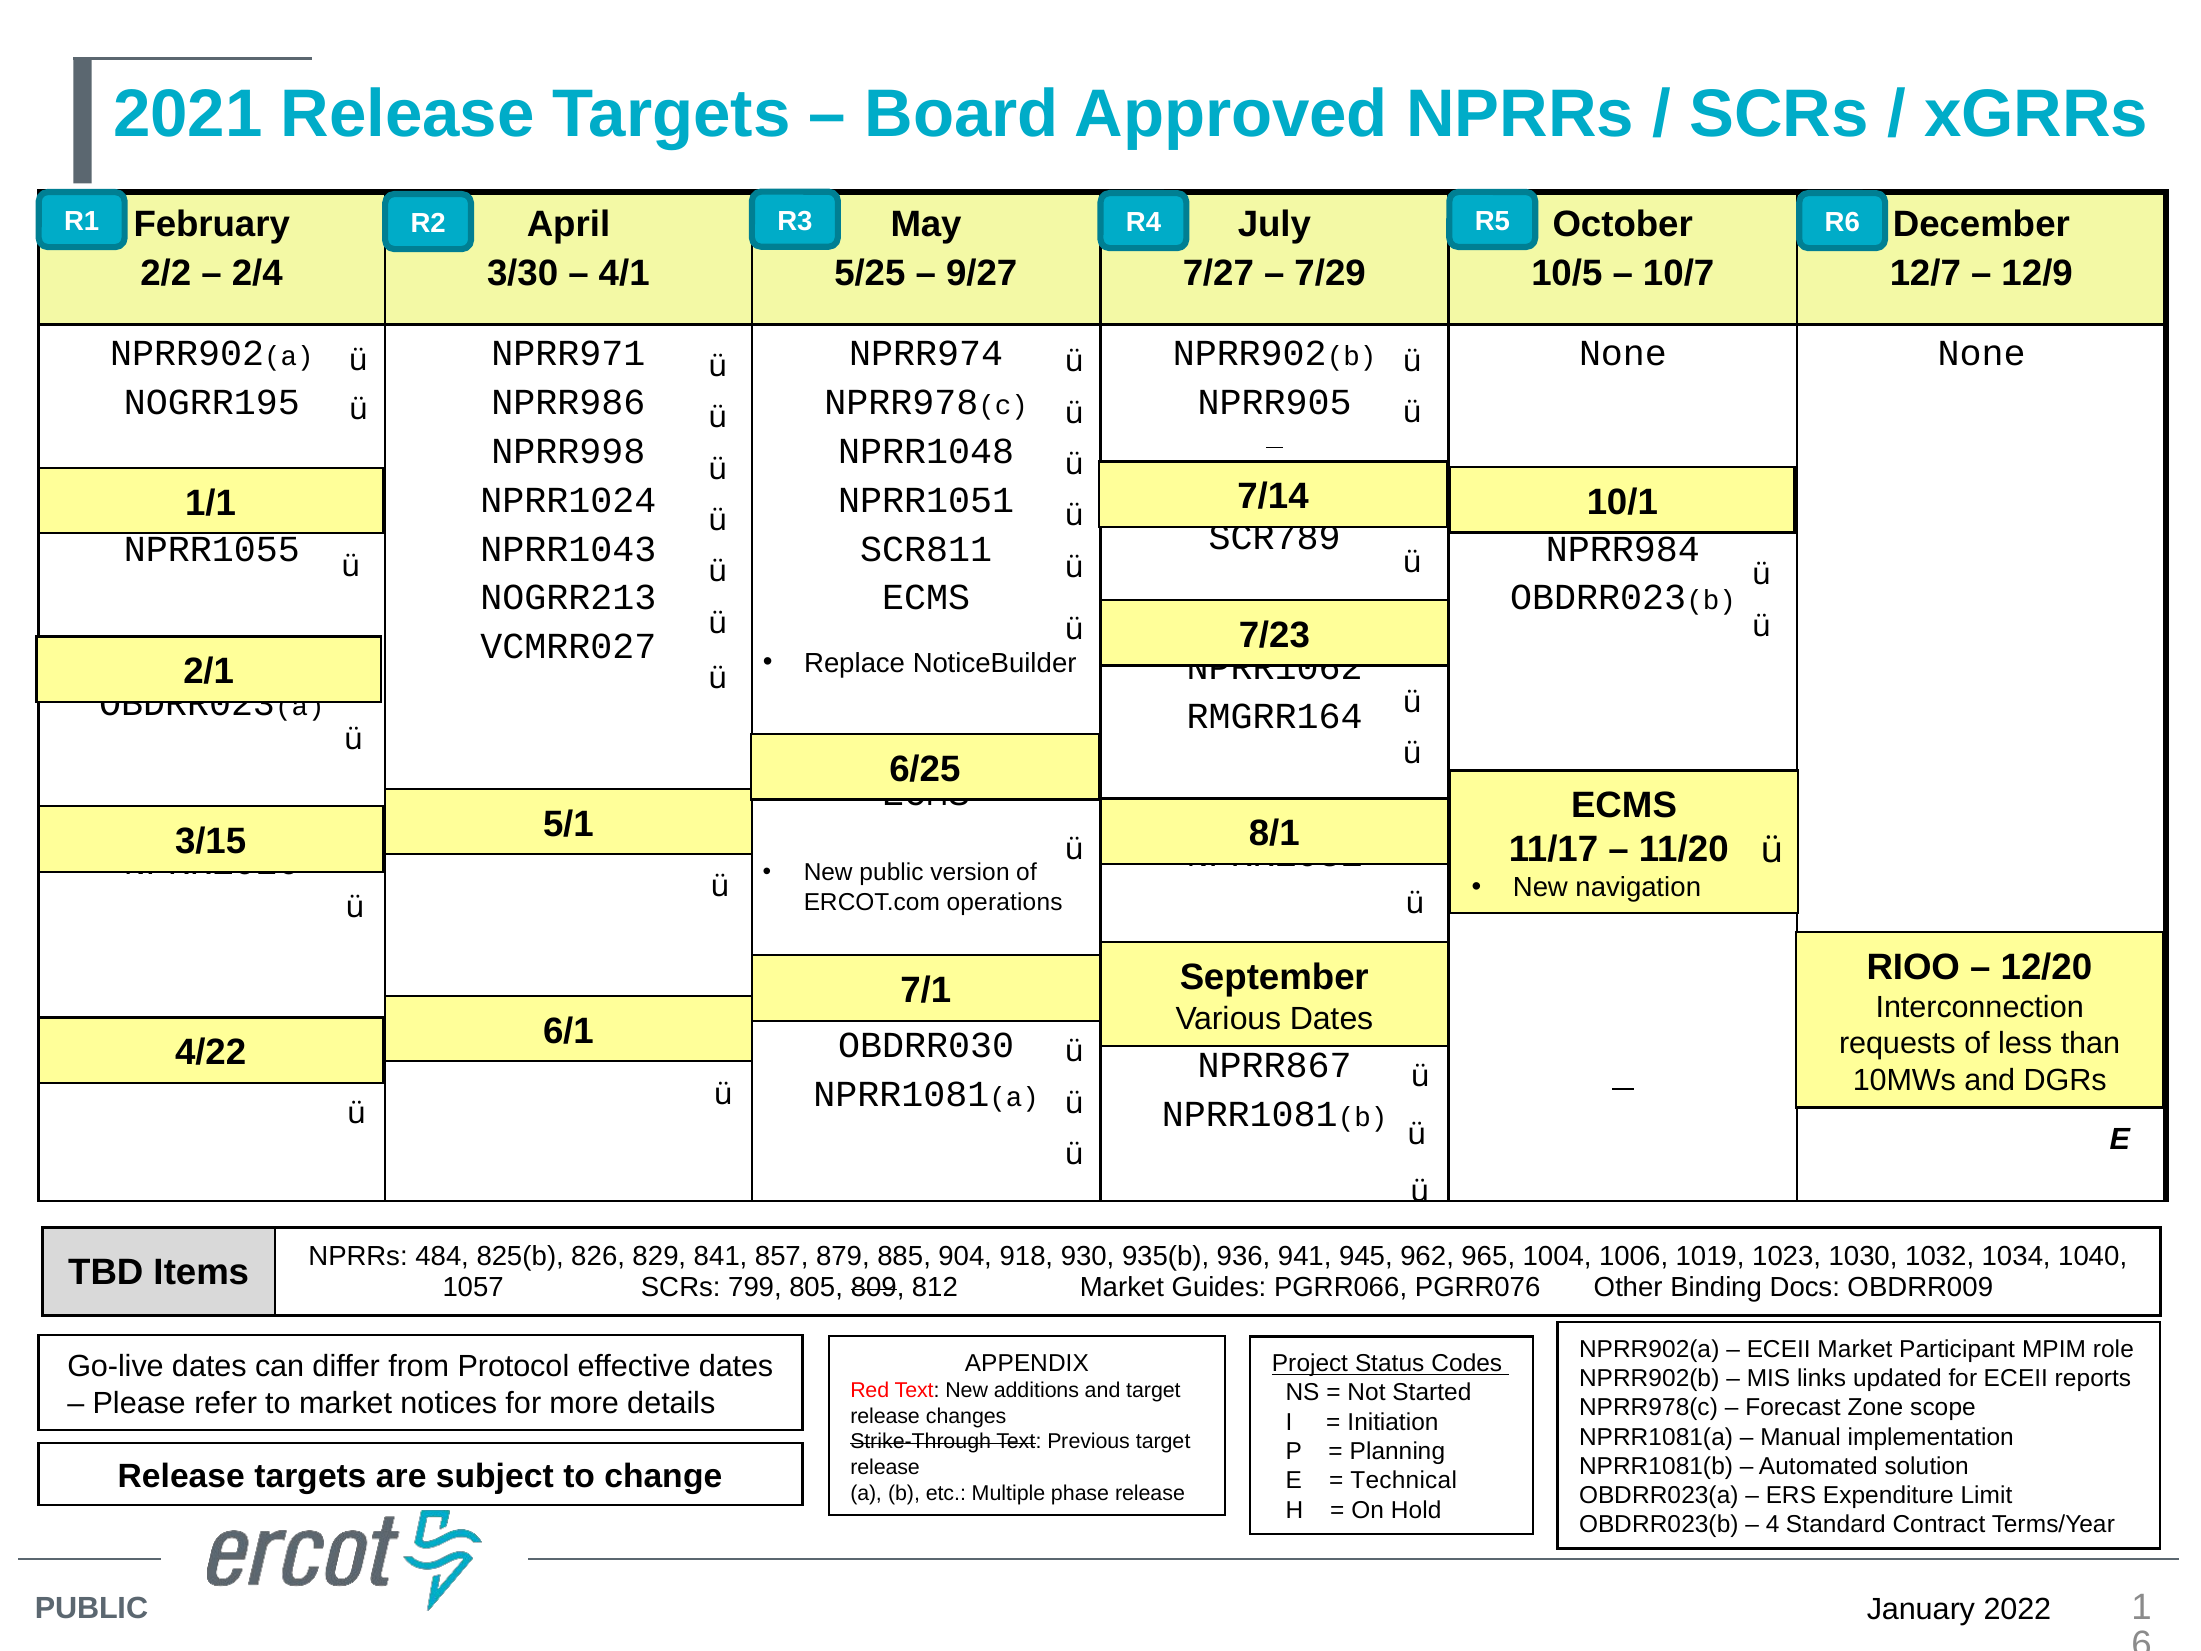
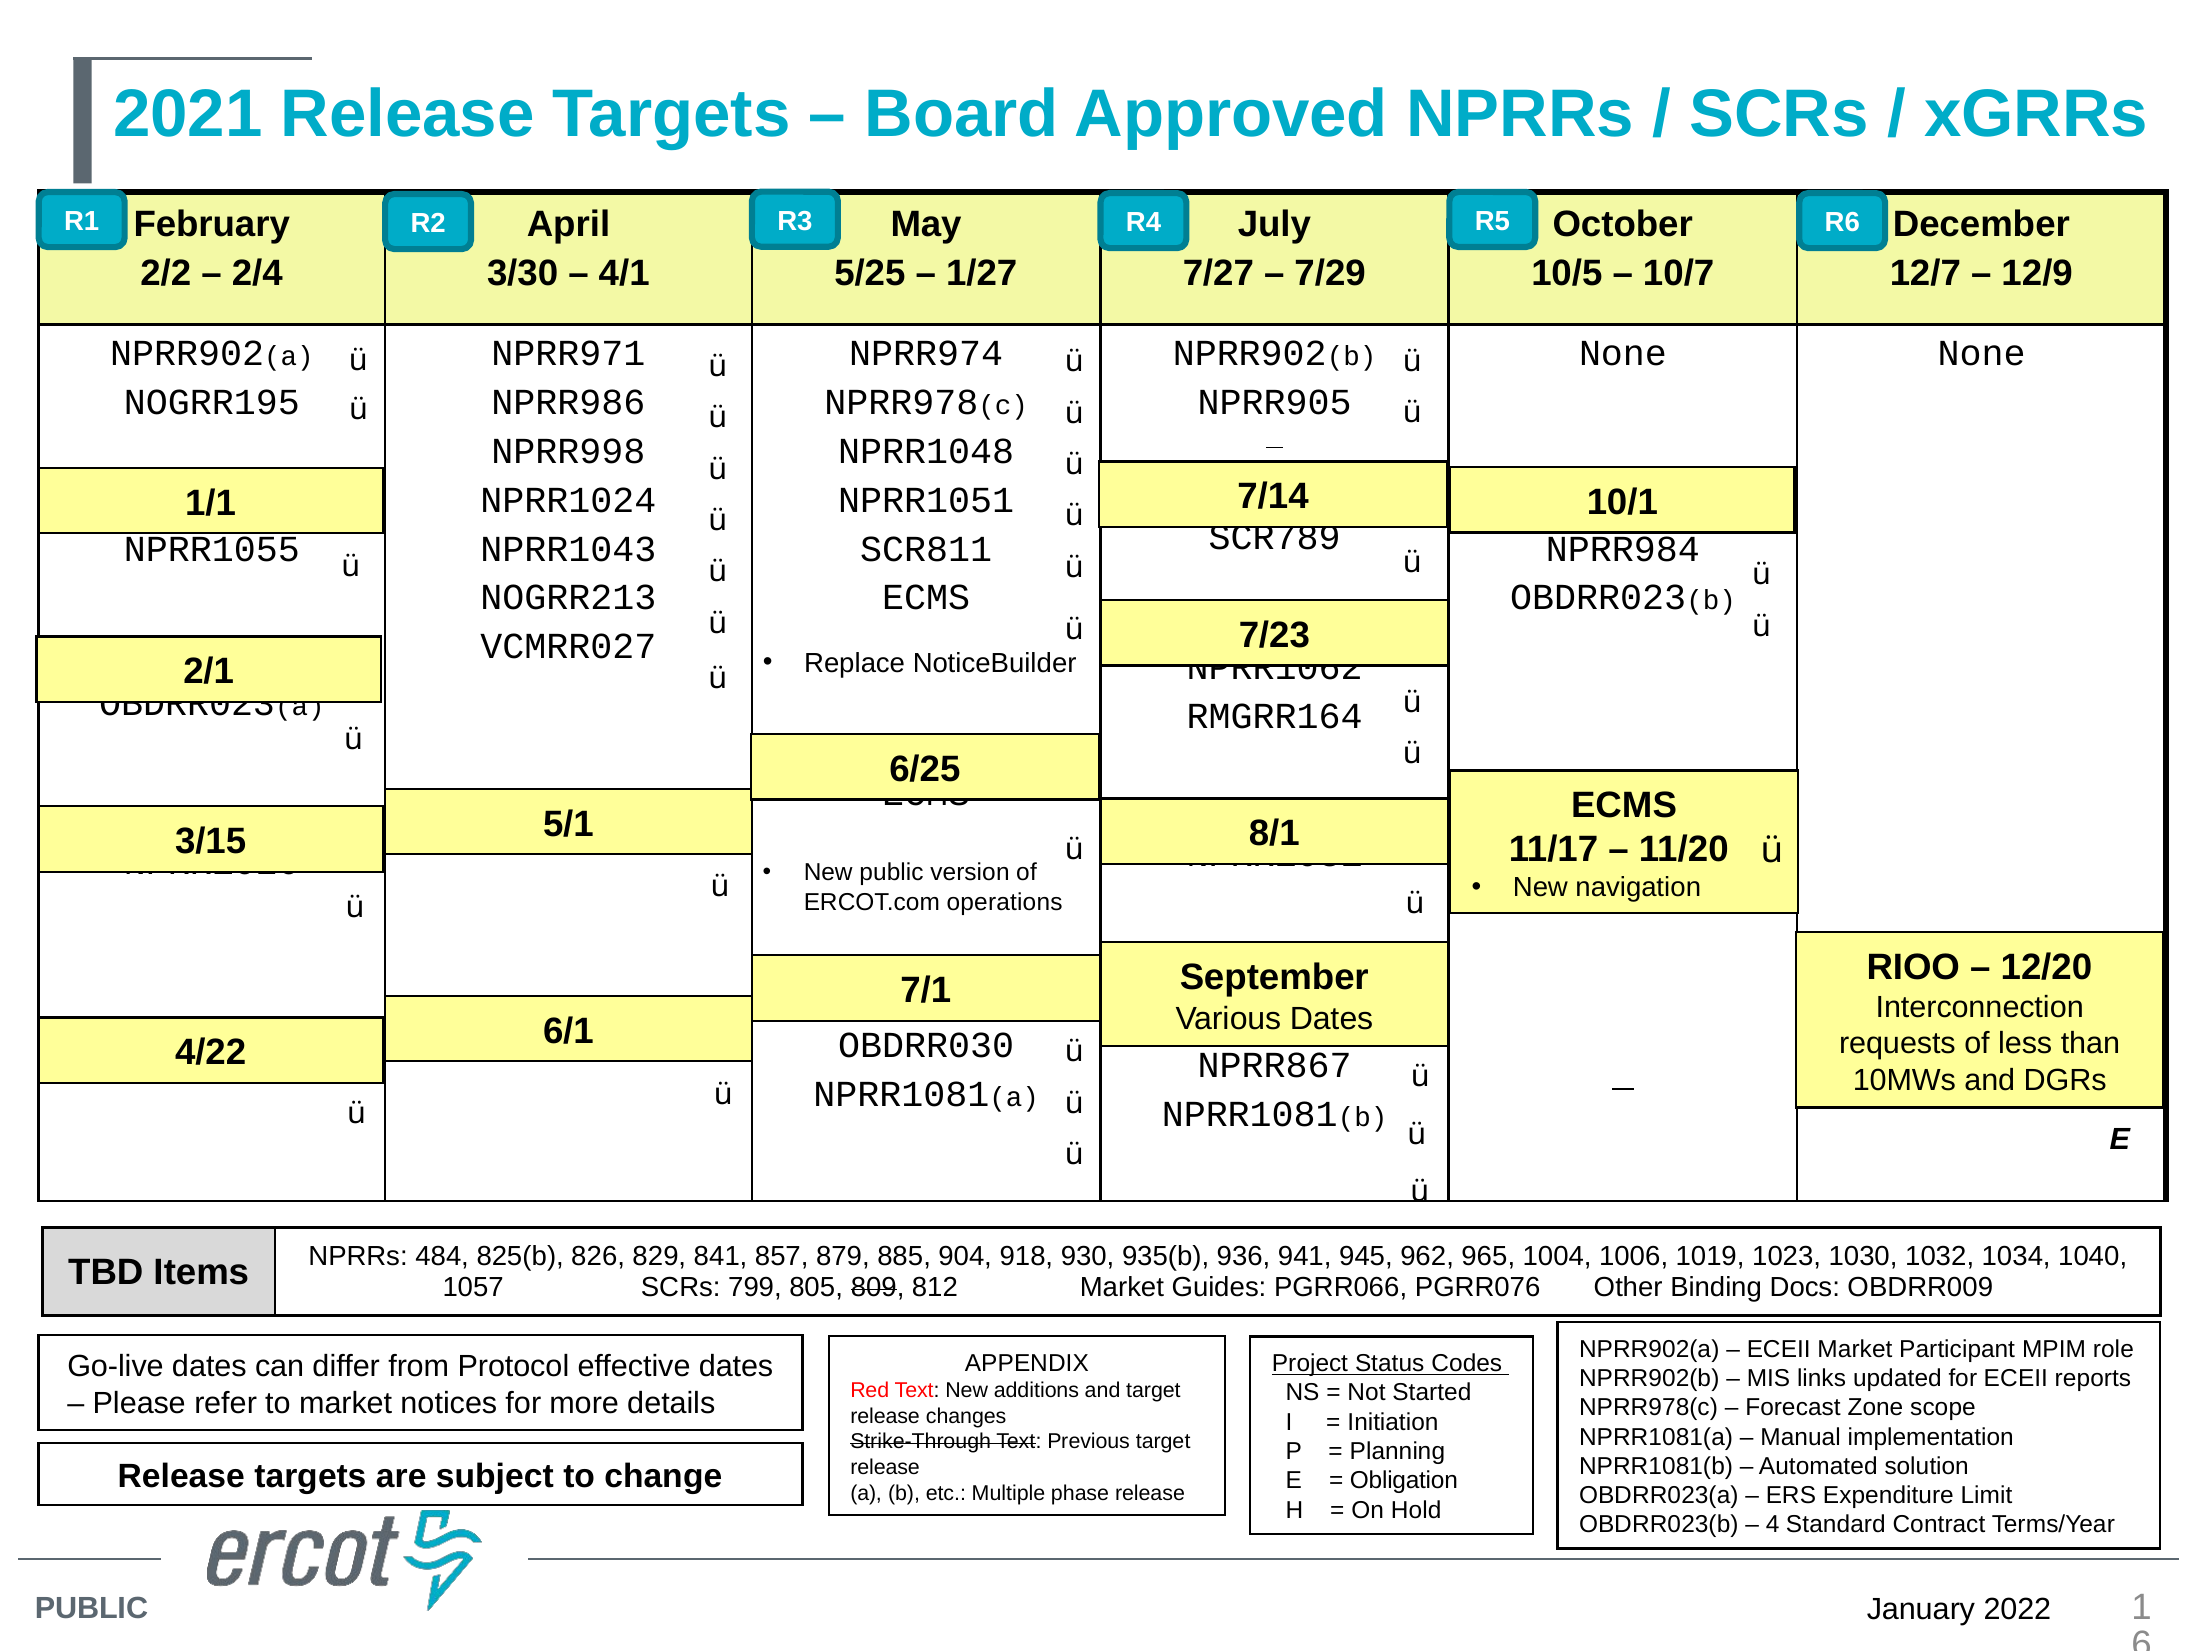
9/27: 9/27 -> 1/27
Technical: Technical -> Obligation
